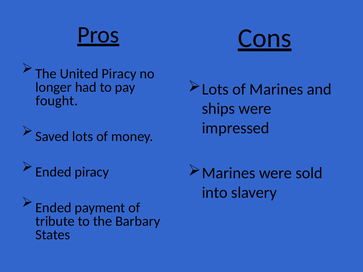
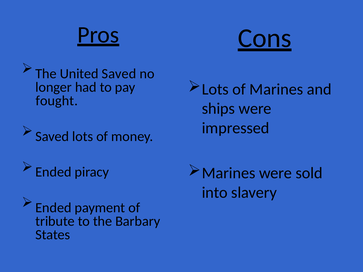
United Piracy: Piracy -> Saved
